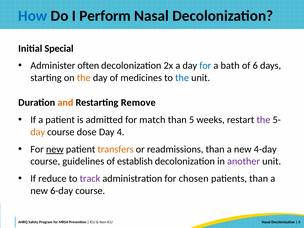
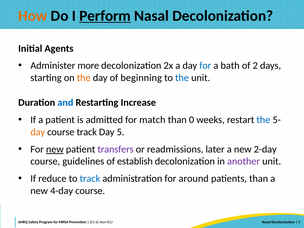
How colour: blue -> orange
Perform underline: none -> present
Special: Special -> Agents
often: often -> more
6: 6 -> 2
medicines: medicines -> beginning
and colour: orange -> blue
Remove: Remove -> Increase
than 5: 5 -> 0
the at (263, 120) colour: purple -> blue
course dose: dose -> track
Day 4: 4 -> 5
transfers colour: orange -> purple
readmissions than: than -> later
4-day: 4-day -> 2-day
track at (90, 179) colour: purple -> blue
chosen: chosen -> around
6-day: 6-day -> 4-day
